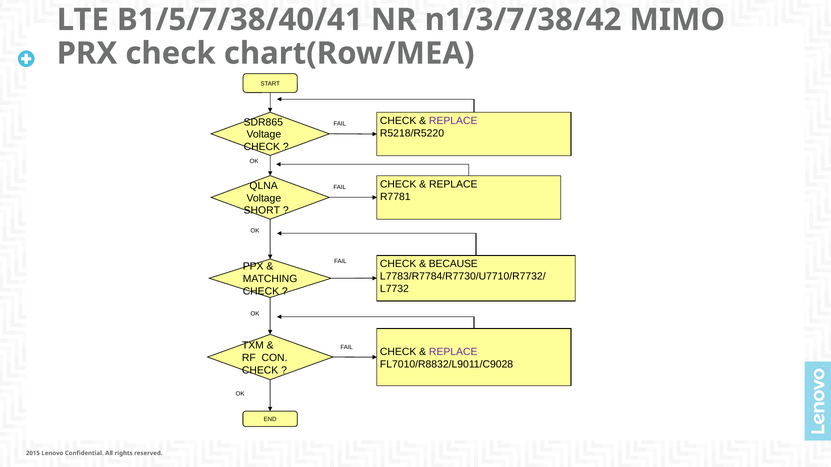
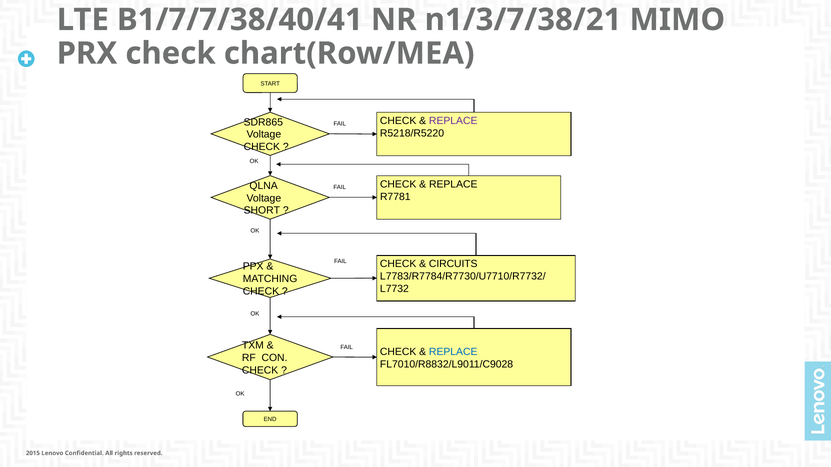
B1/5/7/38/40/41: B1/5/7/38/40/41 -> B1/7/7/38/40/41
n1/3/7/38/42: n1/3/7/38/42 -> n1/3/7/38/21
BECAUSE: BECAUSE -> CIRCUITS
REPLACE at (453, 352) colour: purple -> blue
